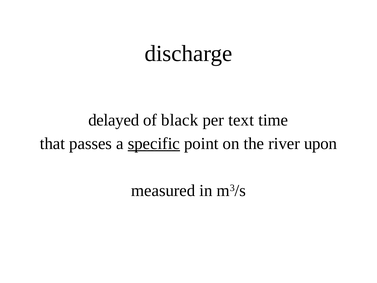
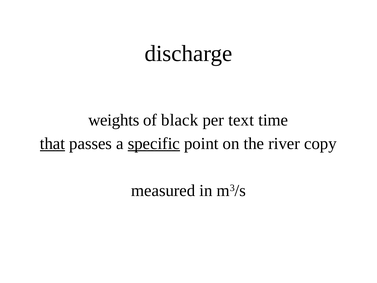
delayed: delayed -> weights
that underline: none -> present
upon: upon -> copy
